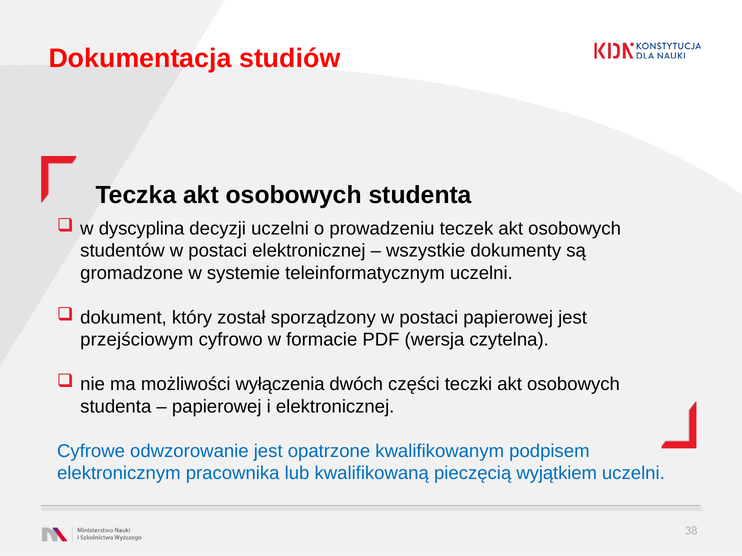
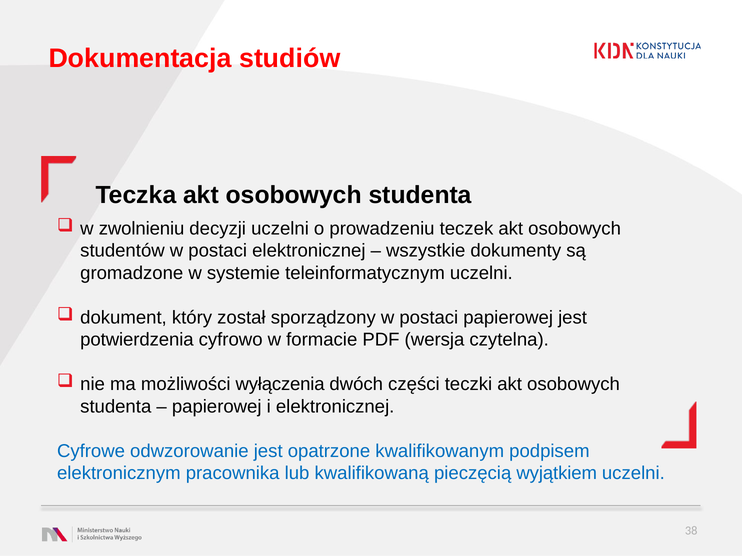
dyscyplina: dyscyplina -> zwolnieniu
przejściowym: przejściowym -> potwierdzenia
